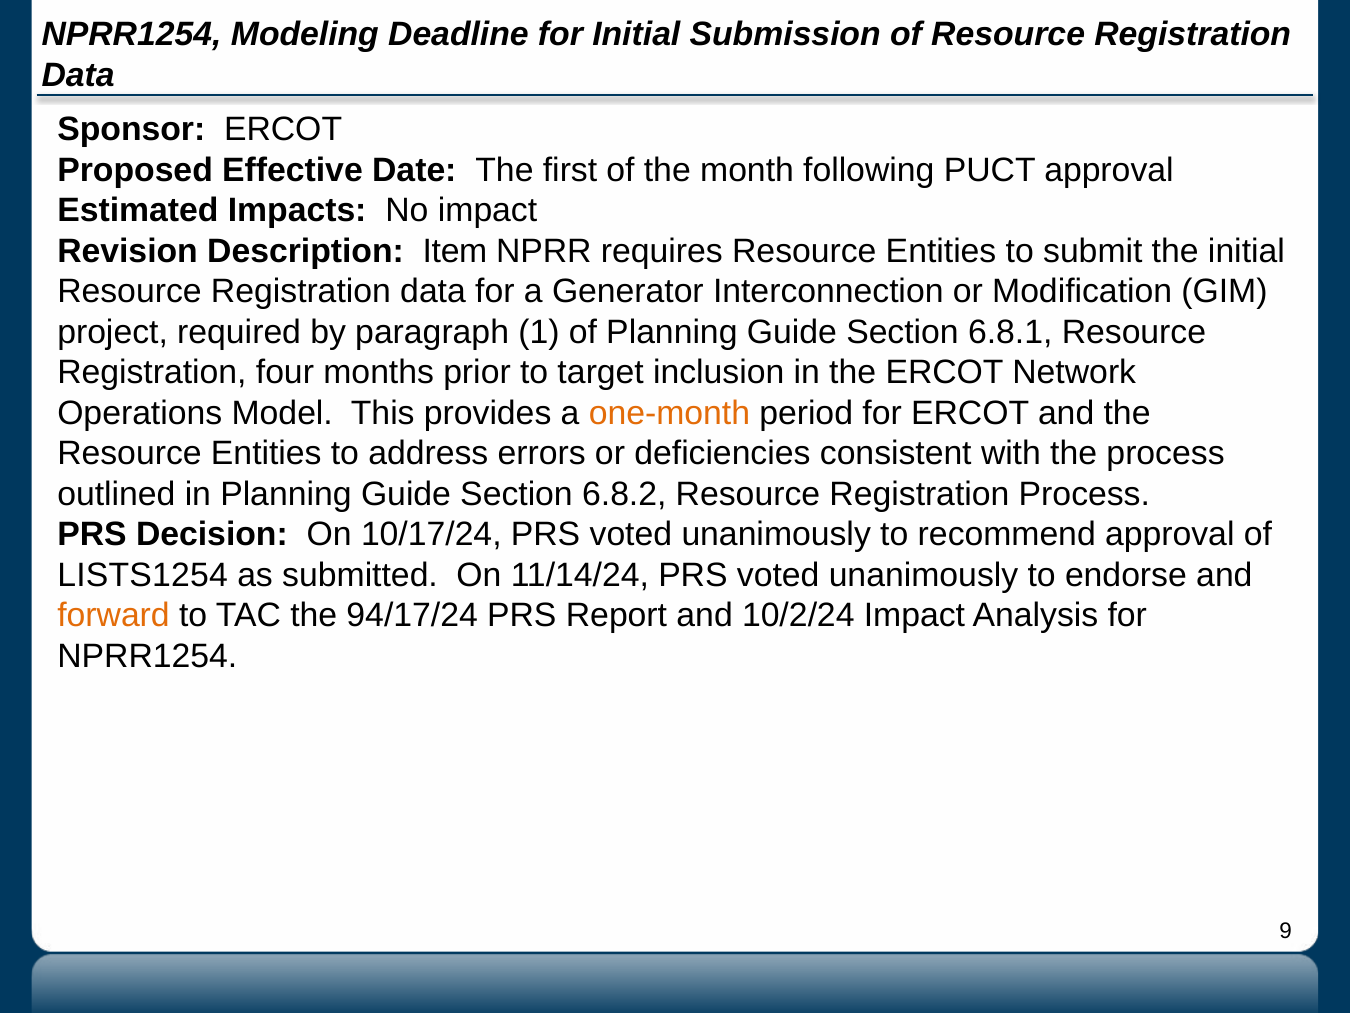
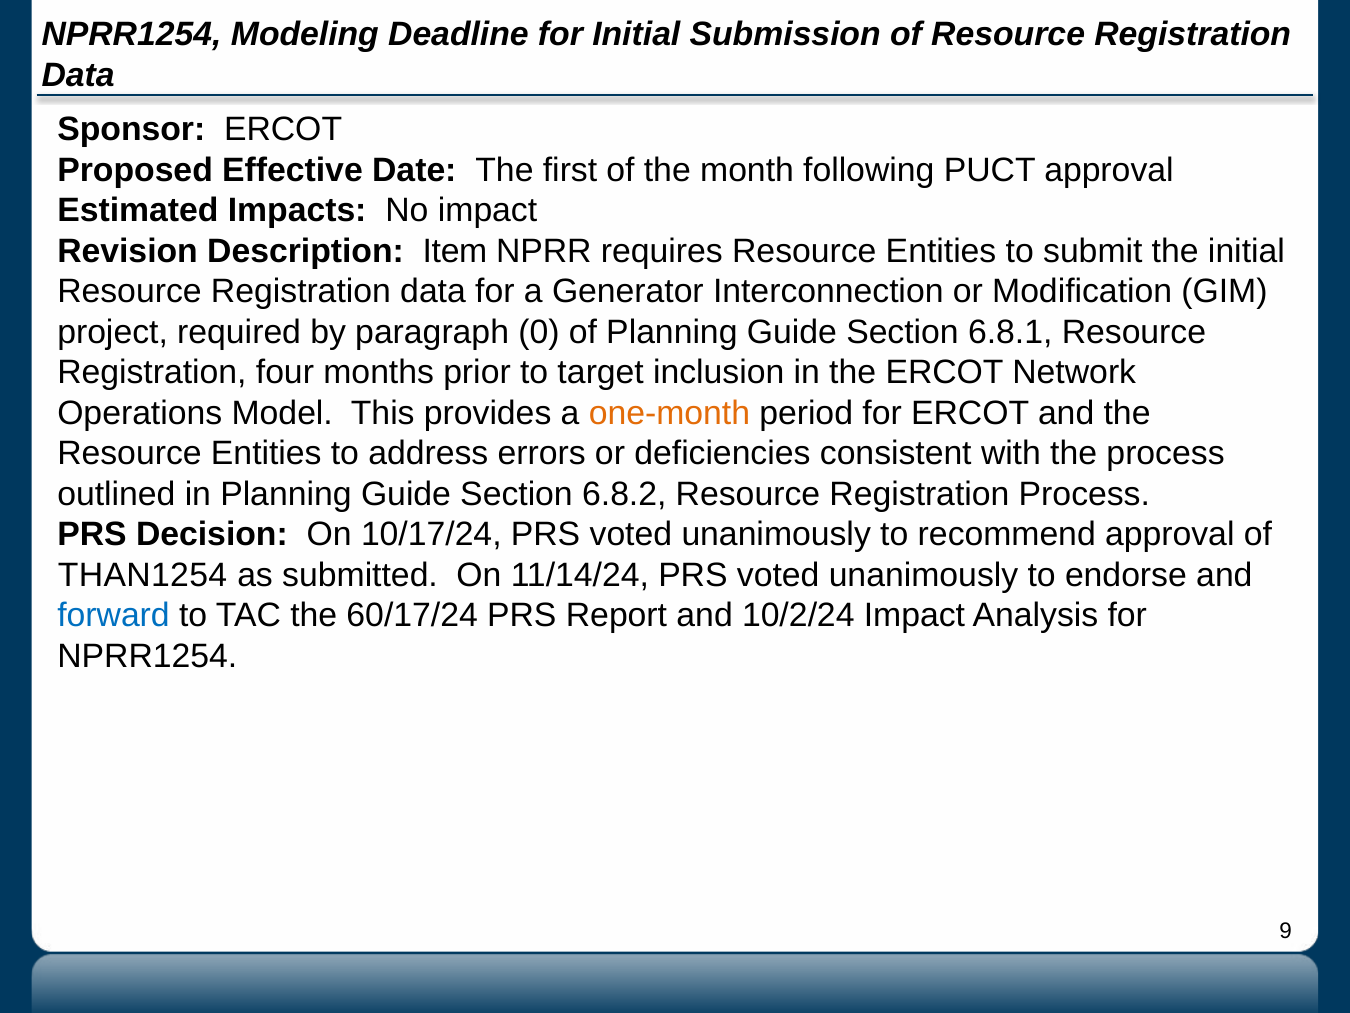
1: 1 -> 0
LISTS1254: LISTS1254 -> THAN1254
forward colour: orange -> blue
94/17/24: 94/17/24 -> 60/17/24
